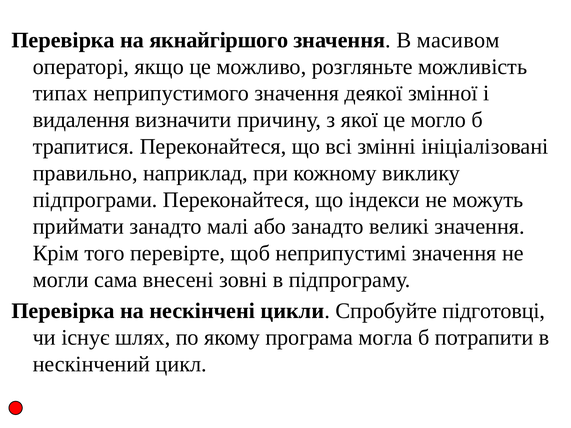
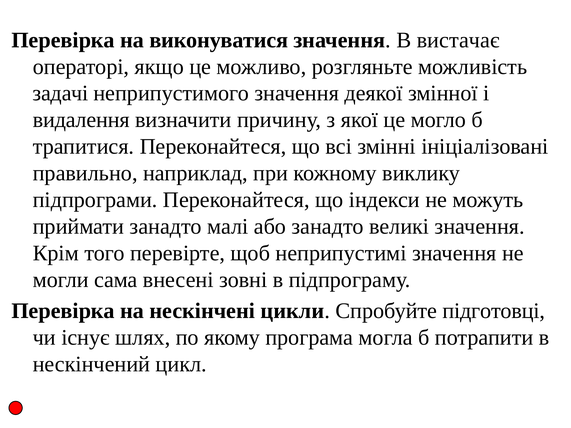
якнайгіршого: якнайгіршого -> виконуватися
масивом: масивом -> вистачає
типах: типах -> задачі
